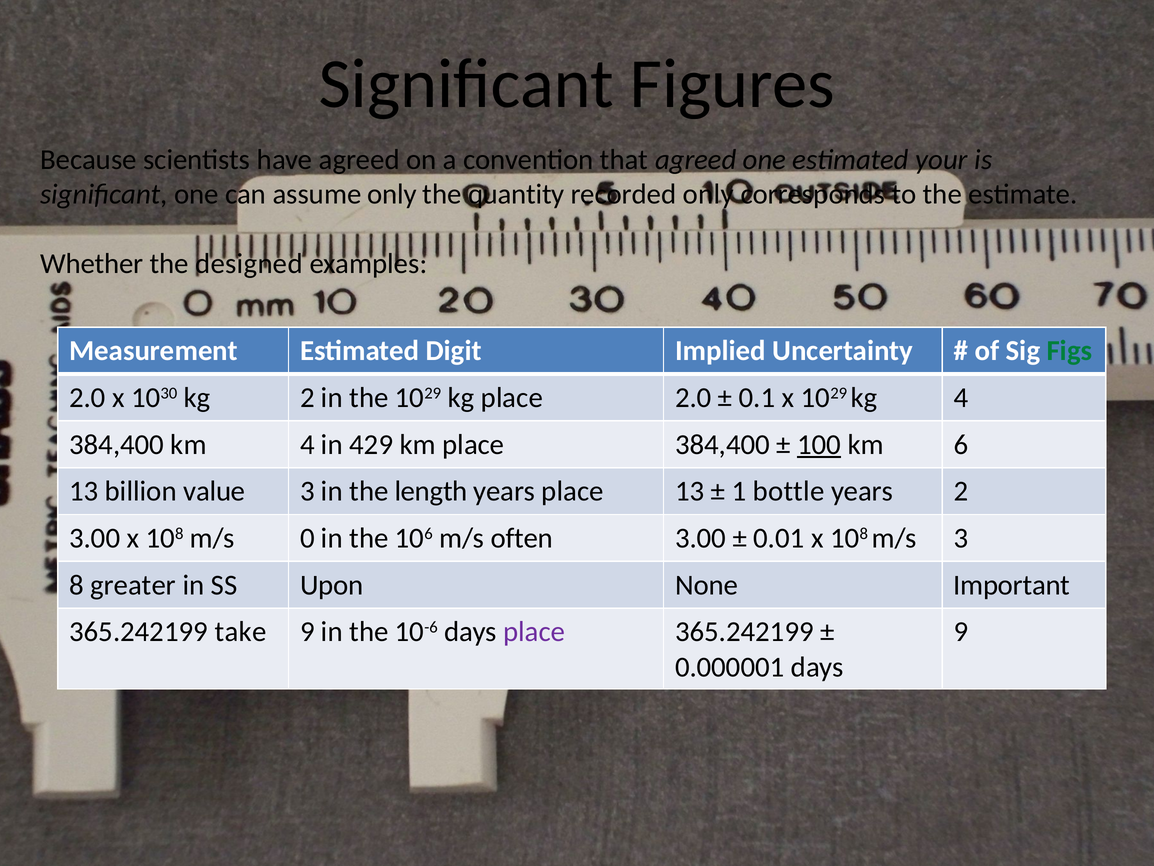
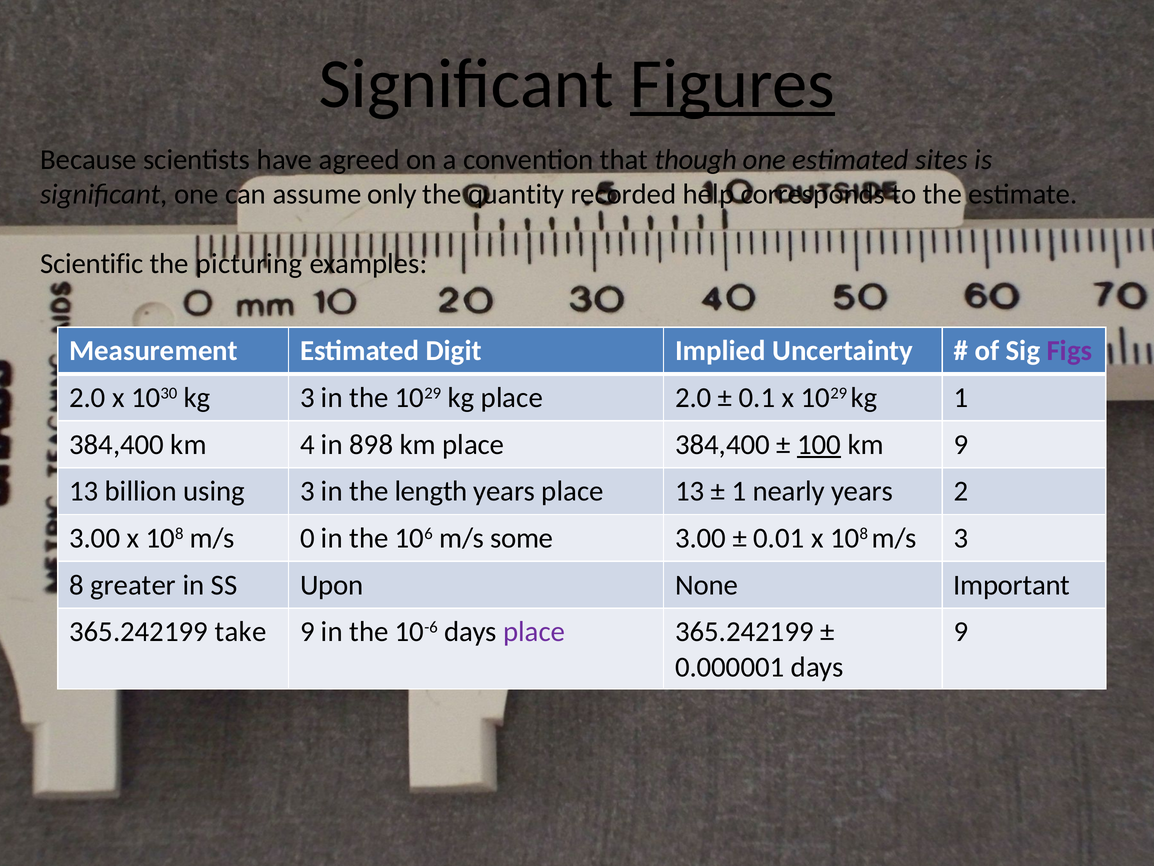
Figures underline: none -> present
that agreed: agreed -> though
your: your -> sites
recorded only: only -> help
Whether: Whether -> Scientific
designed: designed -> picturing
Figs colour: green -> purple
kg 2: 2 -> 3
kg 4: 4 -> 1
429: 429 -> 898
km 6: 6 -> 9
value: value -> using
bottle: bottle -> nearly
often: often -> some
